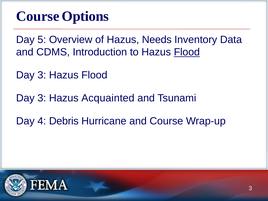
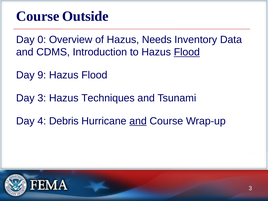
Options: Options -> Outside
5: 5 -> 0
3 at (42, 75): 3 -> 9
Acquainted: Acquainted -> Techniques
and at (138, 121) underline: none -> present
